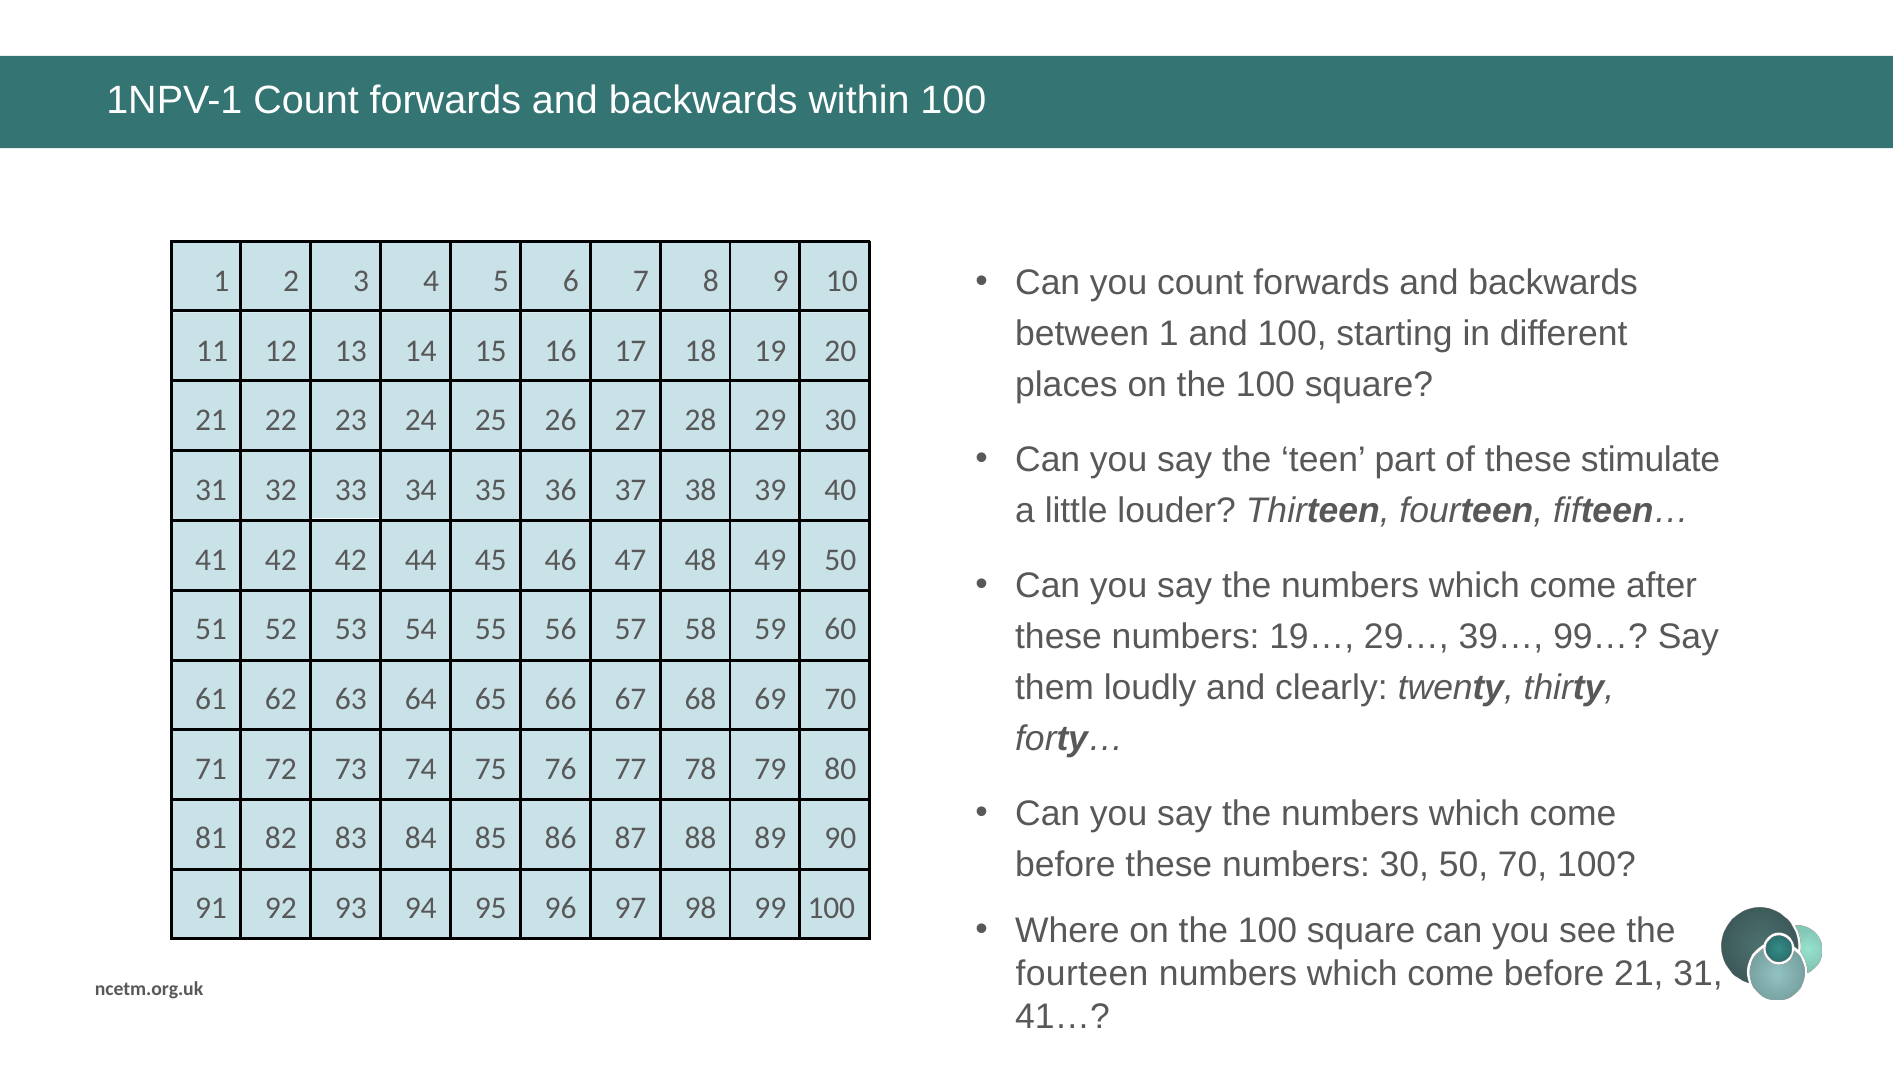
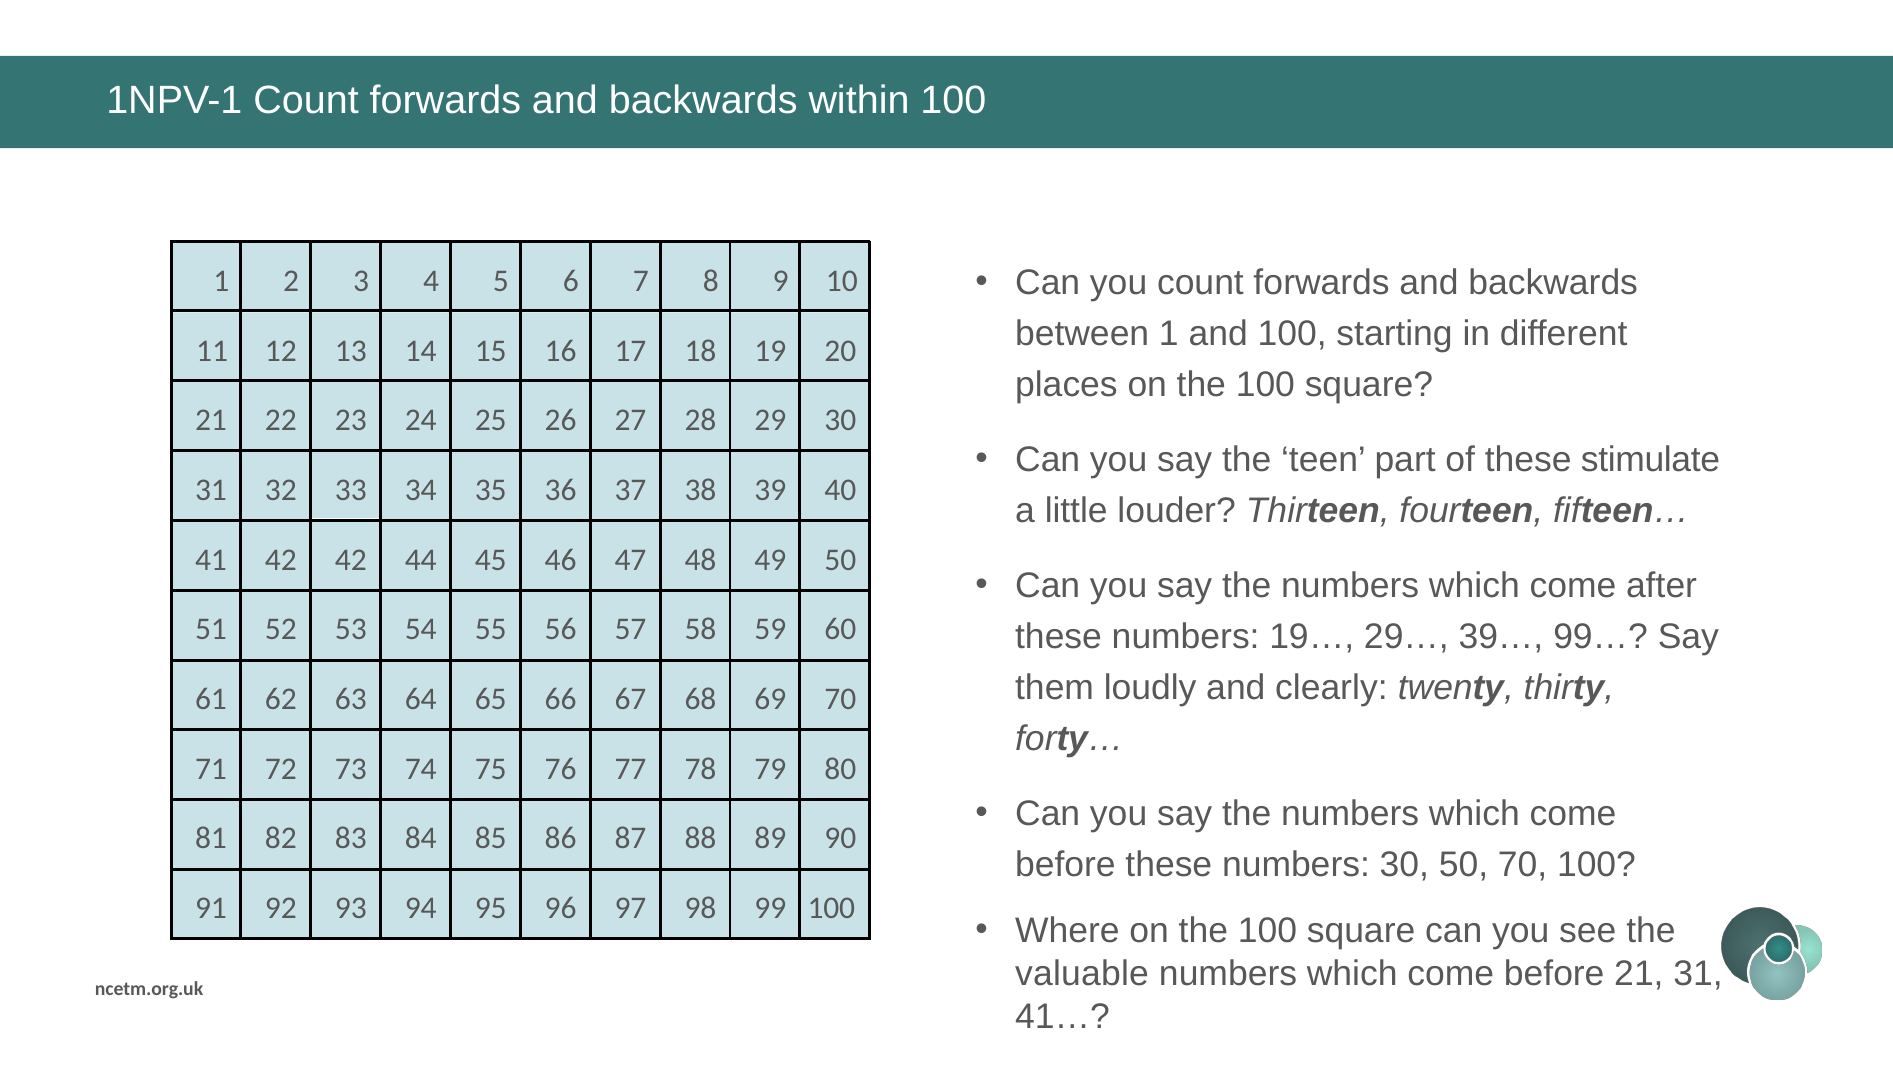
fourteen at (1082, 974): fourteen -> valuable
